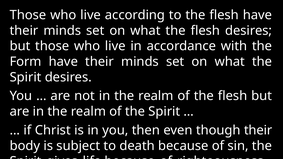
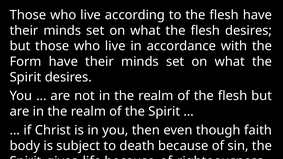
though their: their -> faith
